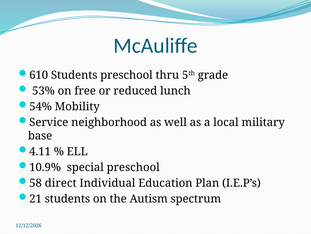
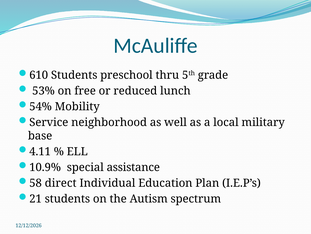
special preschool: preschool -> assistance
